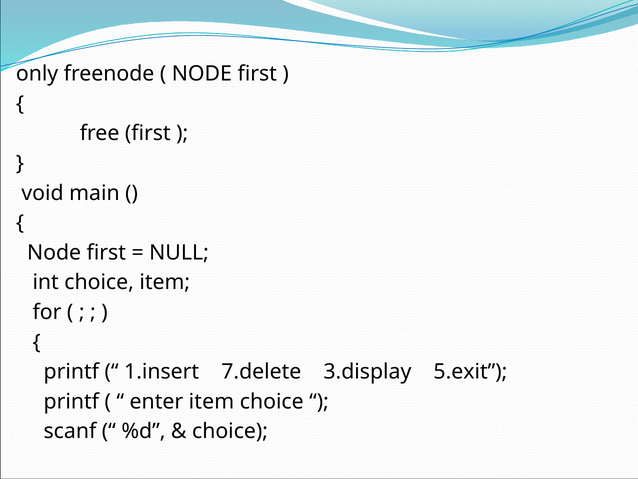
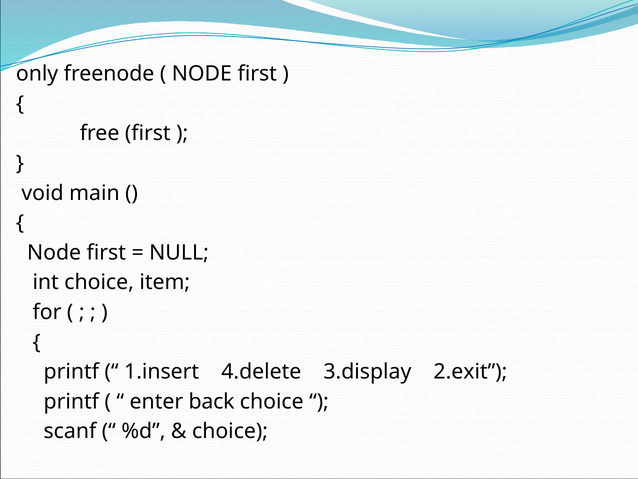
7.delete: 7.delete -> 4.delete
5.exit: 5.exit -> 2.exit
enter item: item -> back
